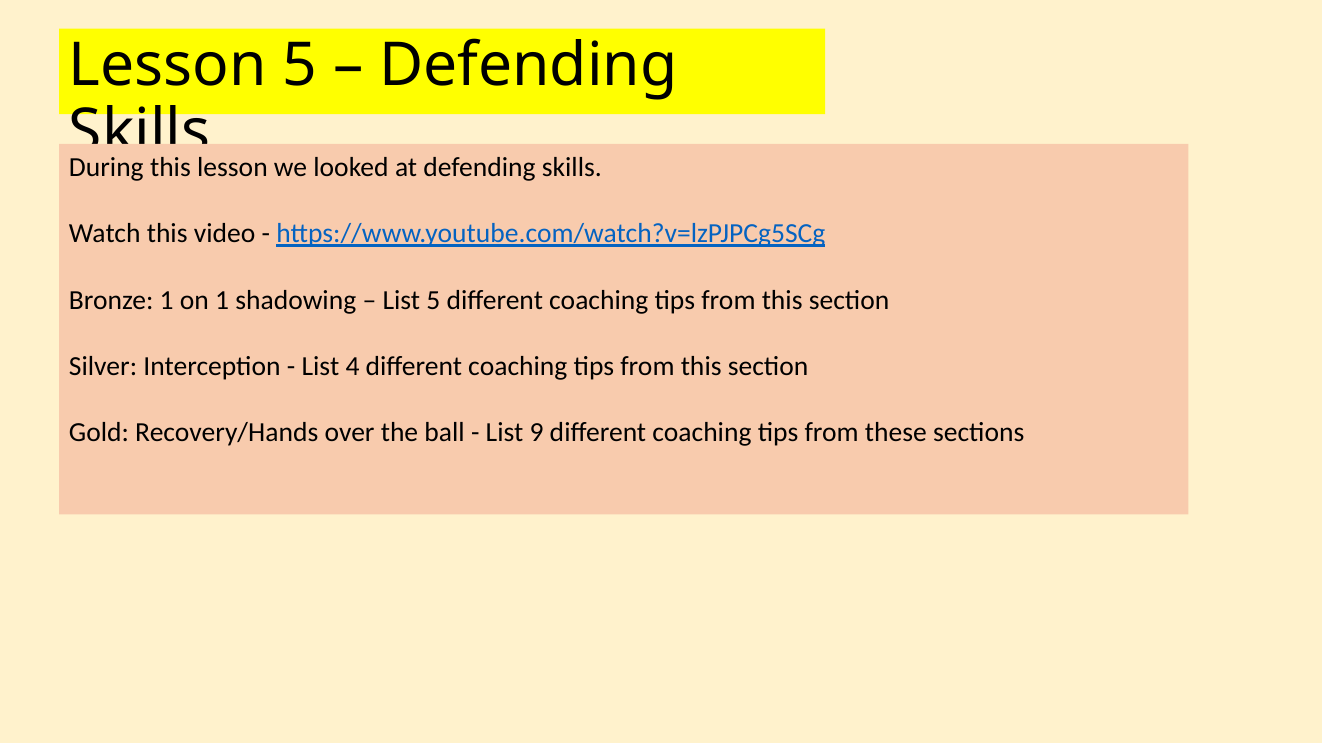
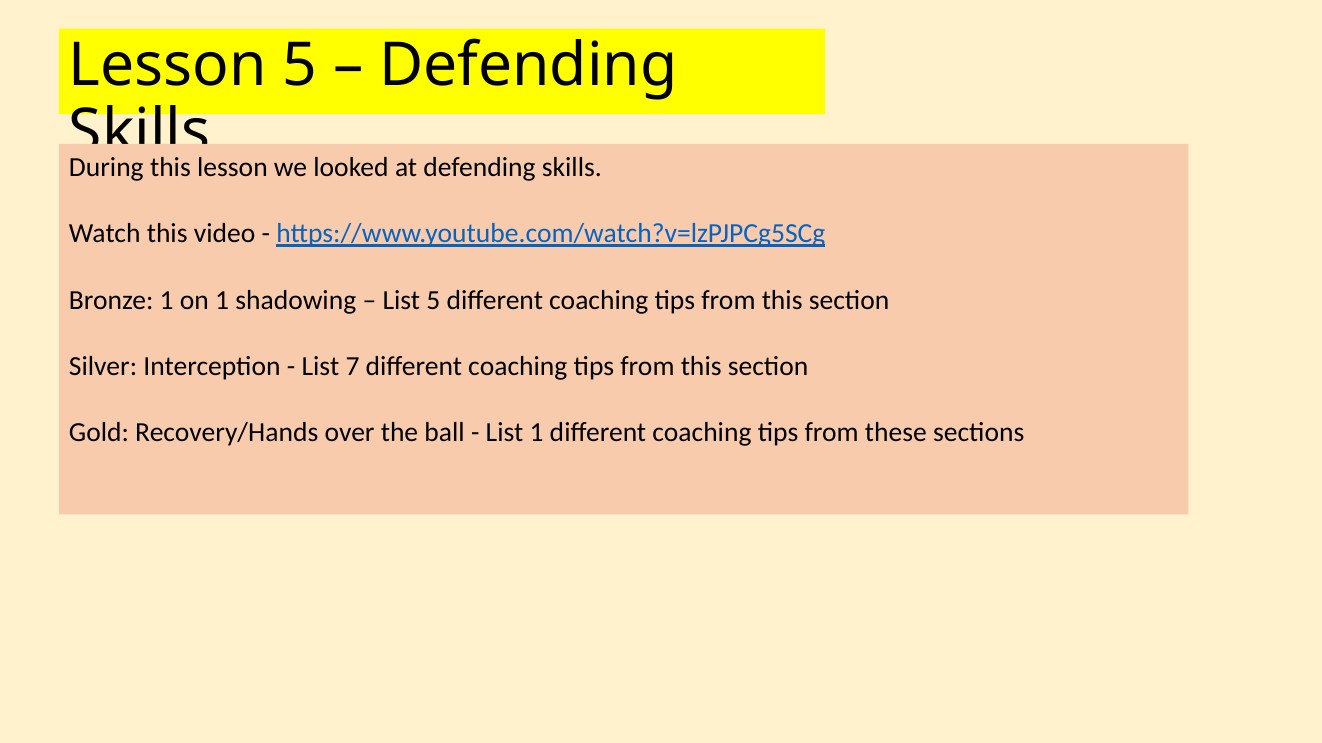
4: 4 -> 7
List 9: 9 -> 1
